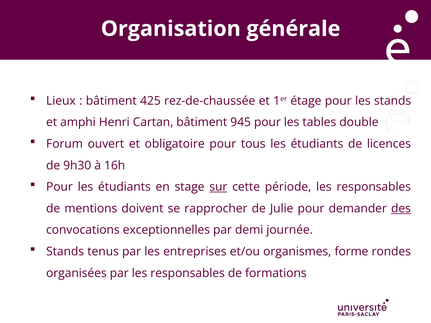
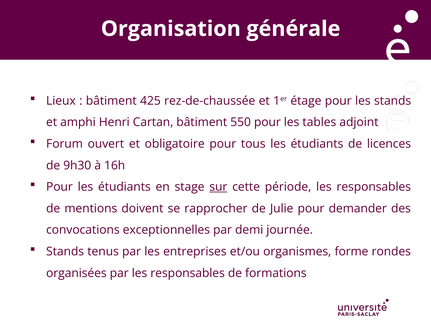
945: 945 -> 550
double: double -> adjoint
des underline: present -> none
